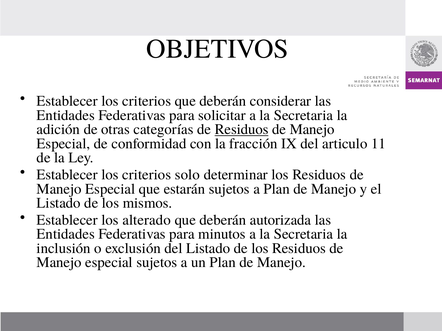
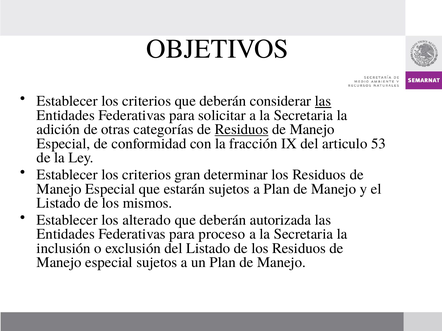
las at (323, 101) underline: none -> present
11: 11 -> 53
solo: solo -> gran
minutos: minutos -> proceso
